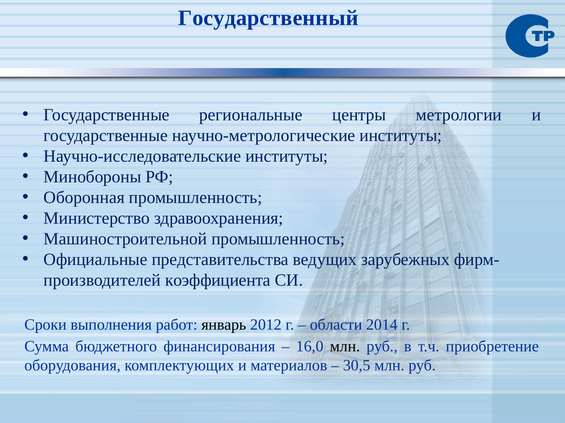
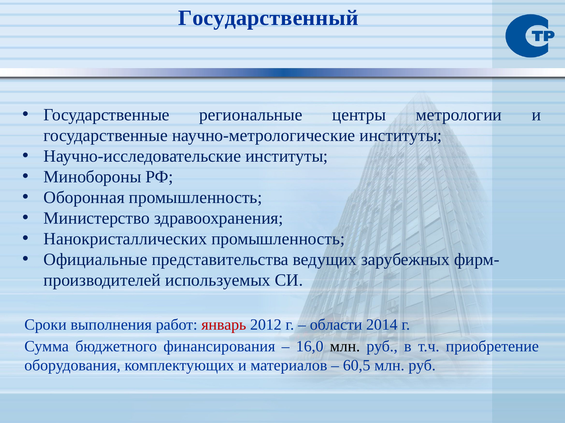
Машиностроительной: Машиностроительной -> Нанокристаллических
коэффициента: коэффициента -> используемых
январь colour: black -> red
30,5: 30,5 -> 60,5
